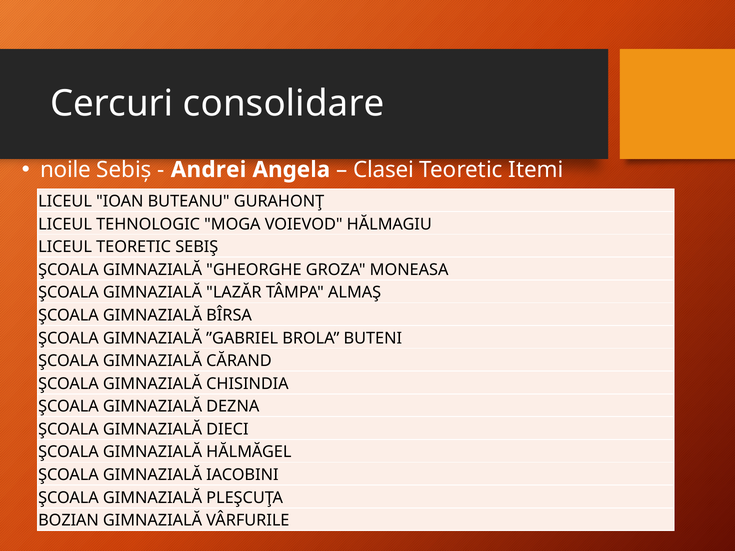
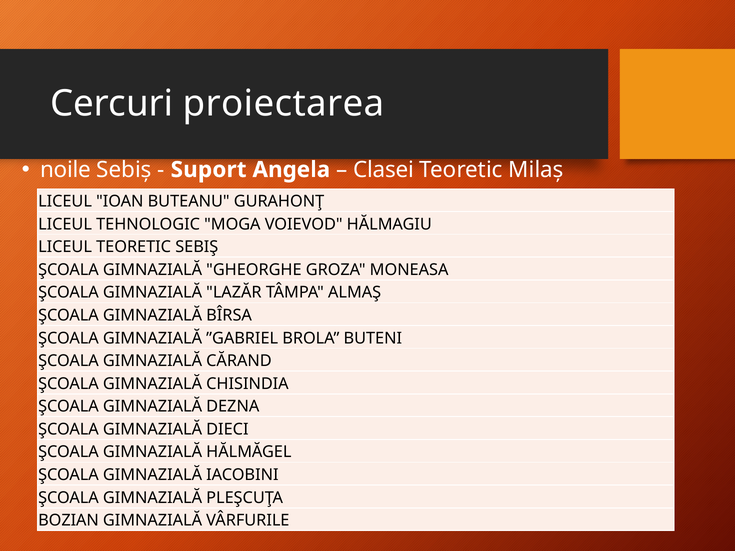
consolidare: consolidare -> proiectarea
Andrei: Andrei -> Suport
Itemi: Itemi -> Milaș
